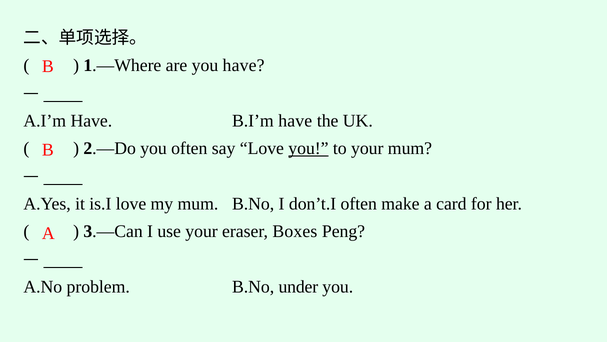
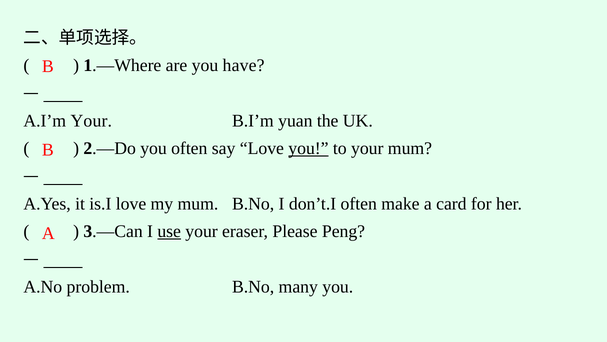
A.I’m Have: Have -> Your
B.I’m have: have -> yuan
use underline: none -> present
Boxes: Boxes -> Please
under: under -> many
